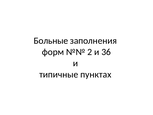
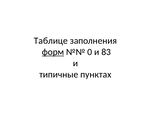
Больные: Больные -> Таблице
форм underline: none -> present
2: 2 -> 0
36: 36 -> 83
